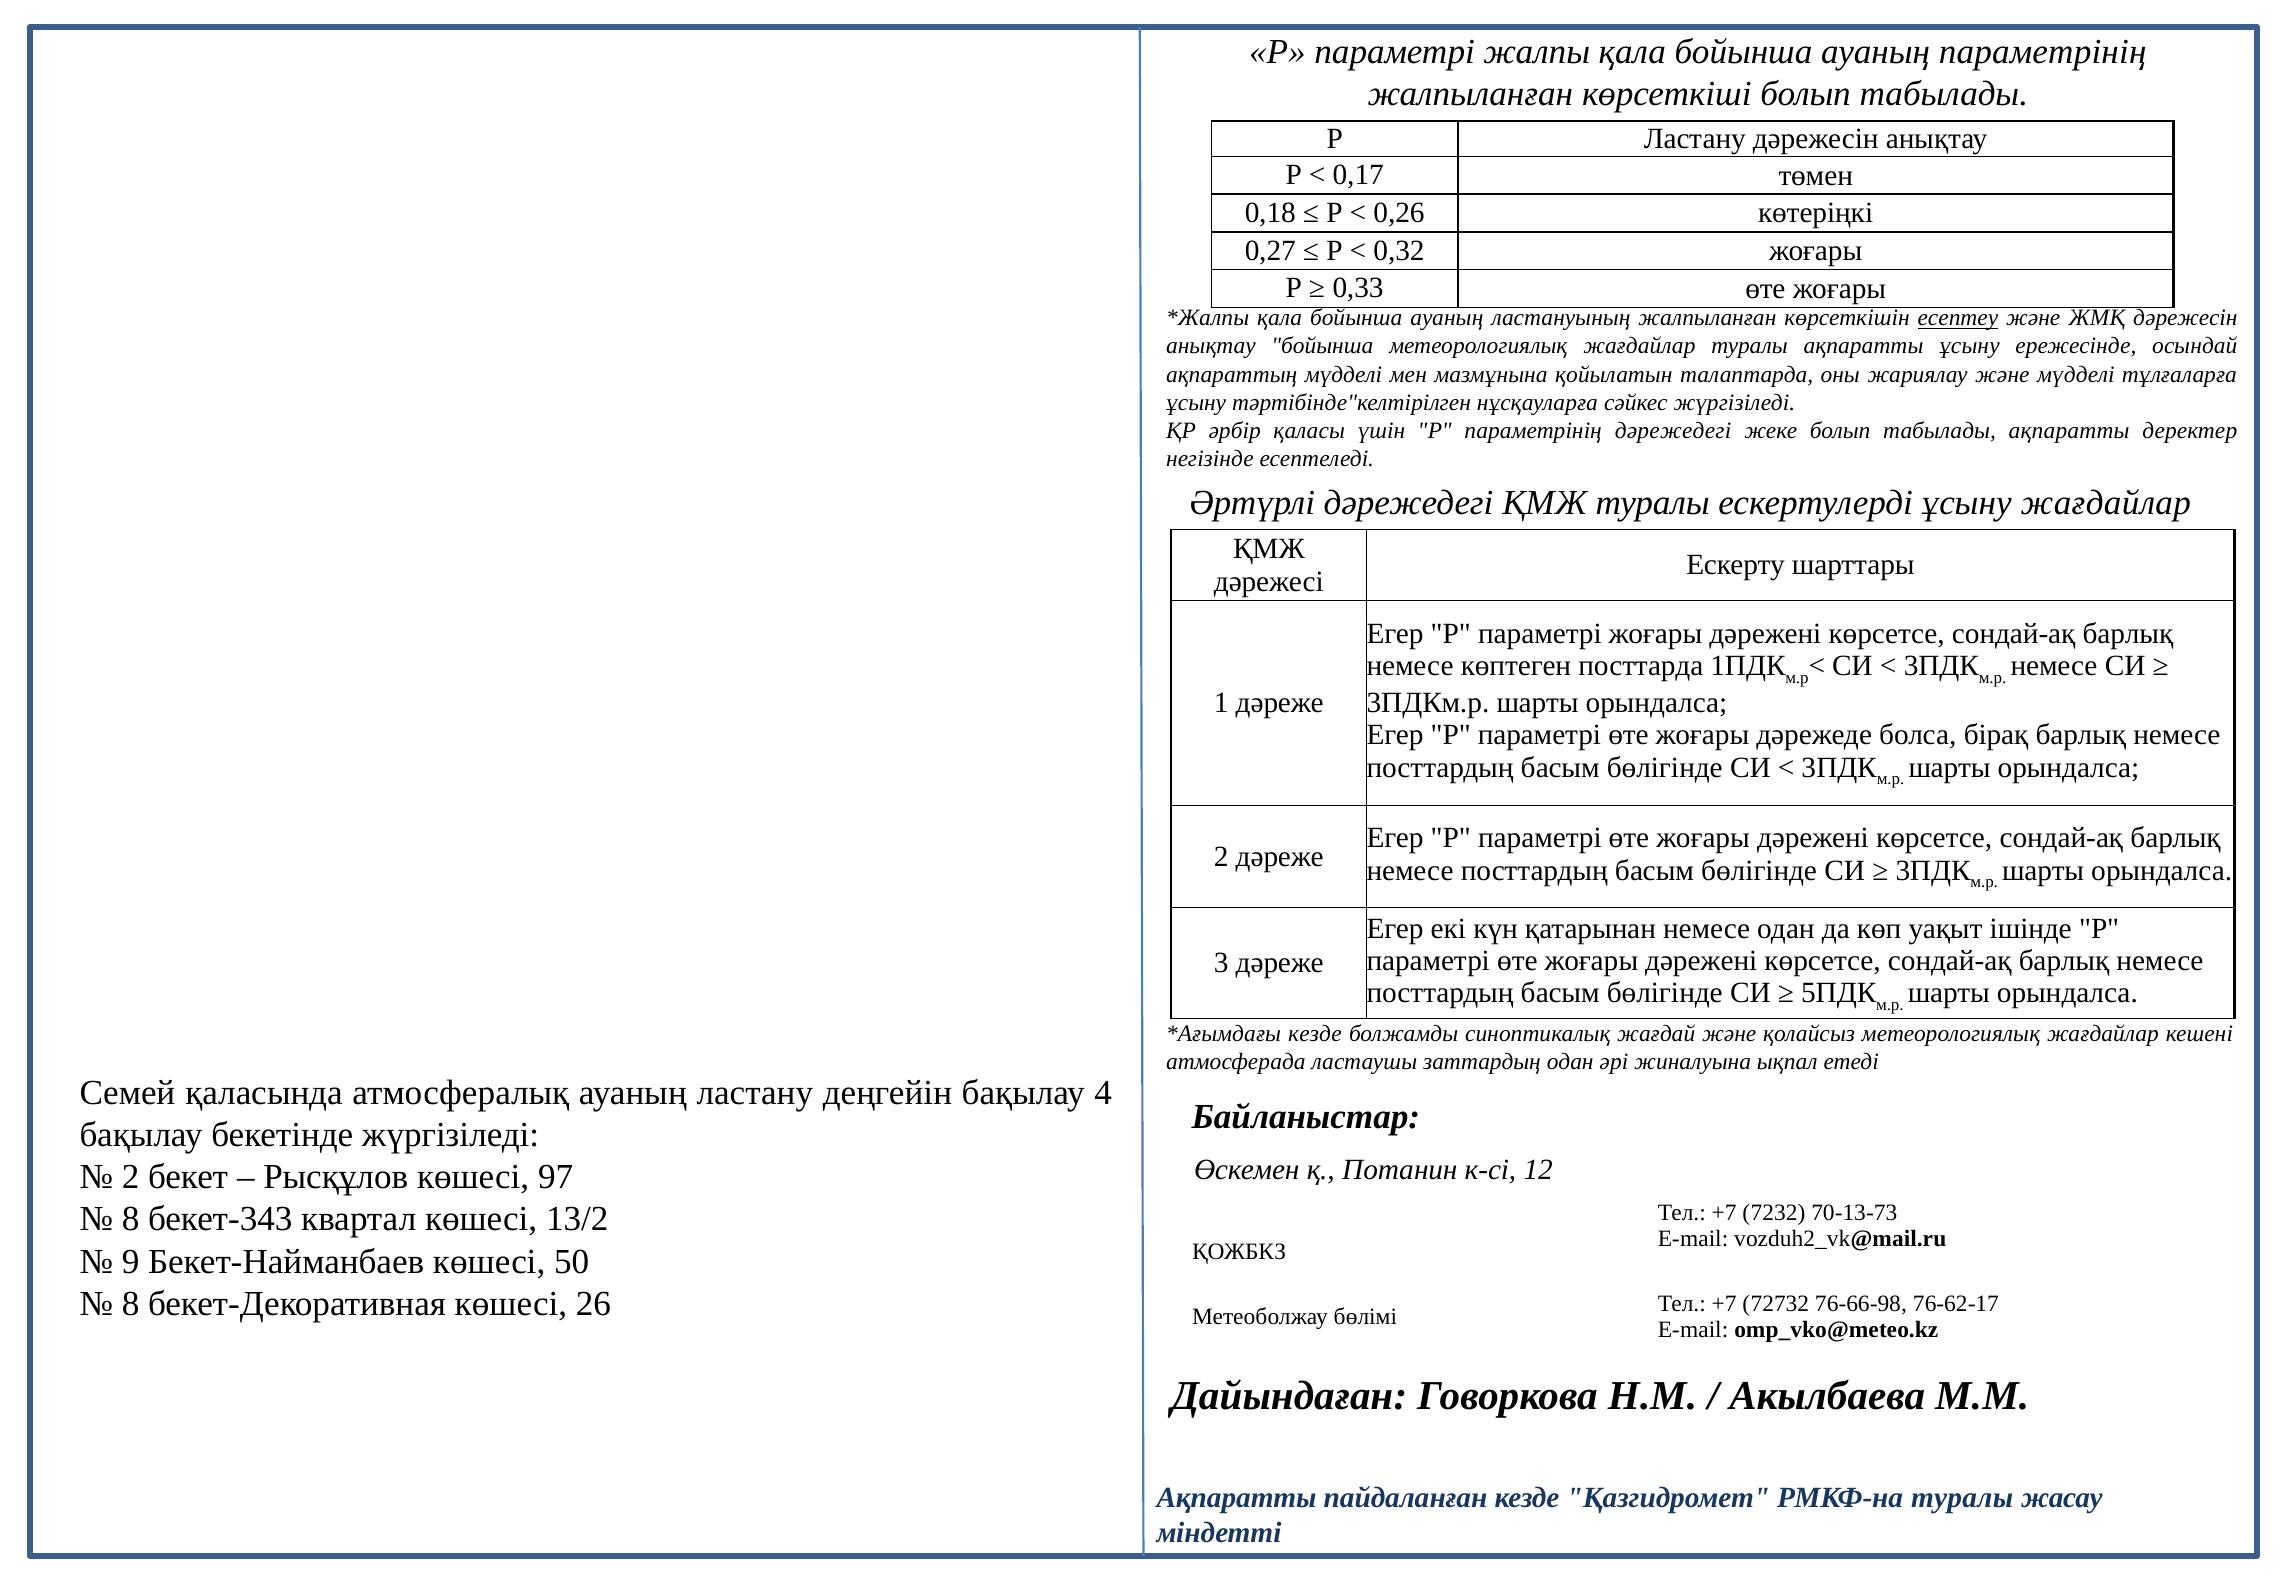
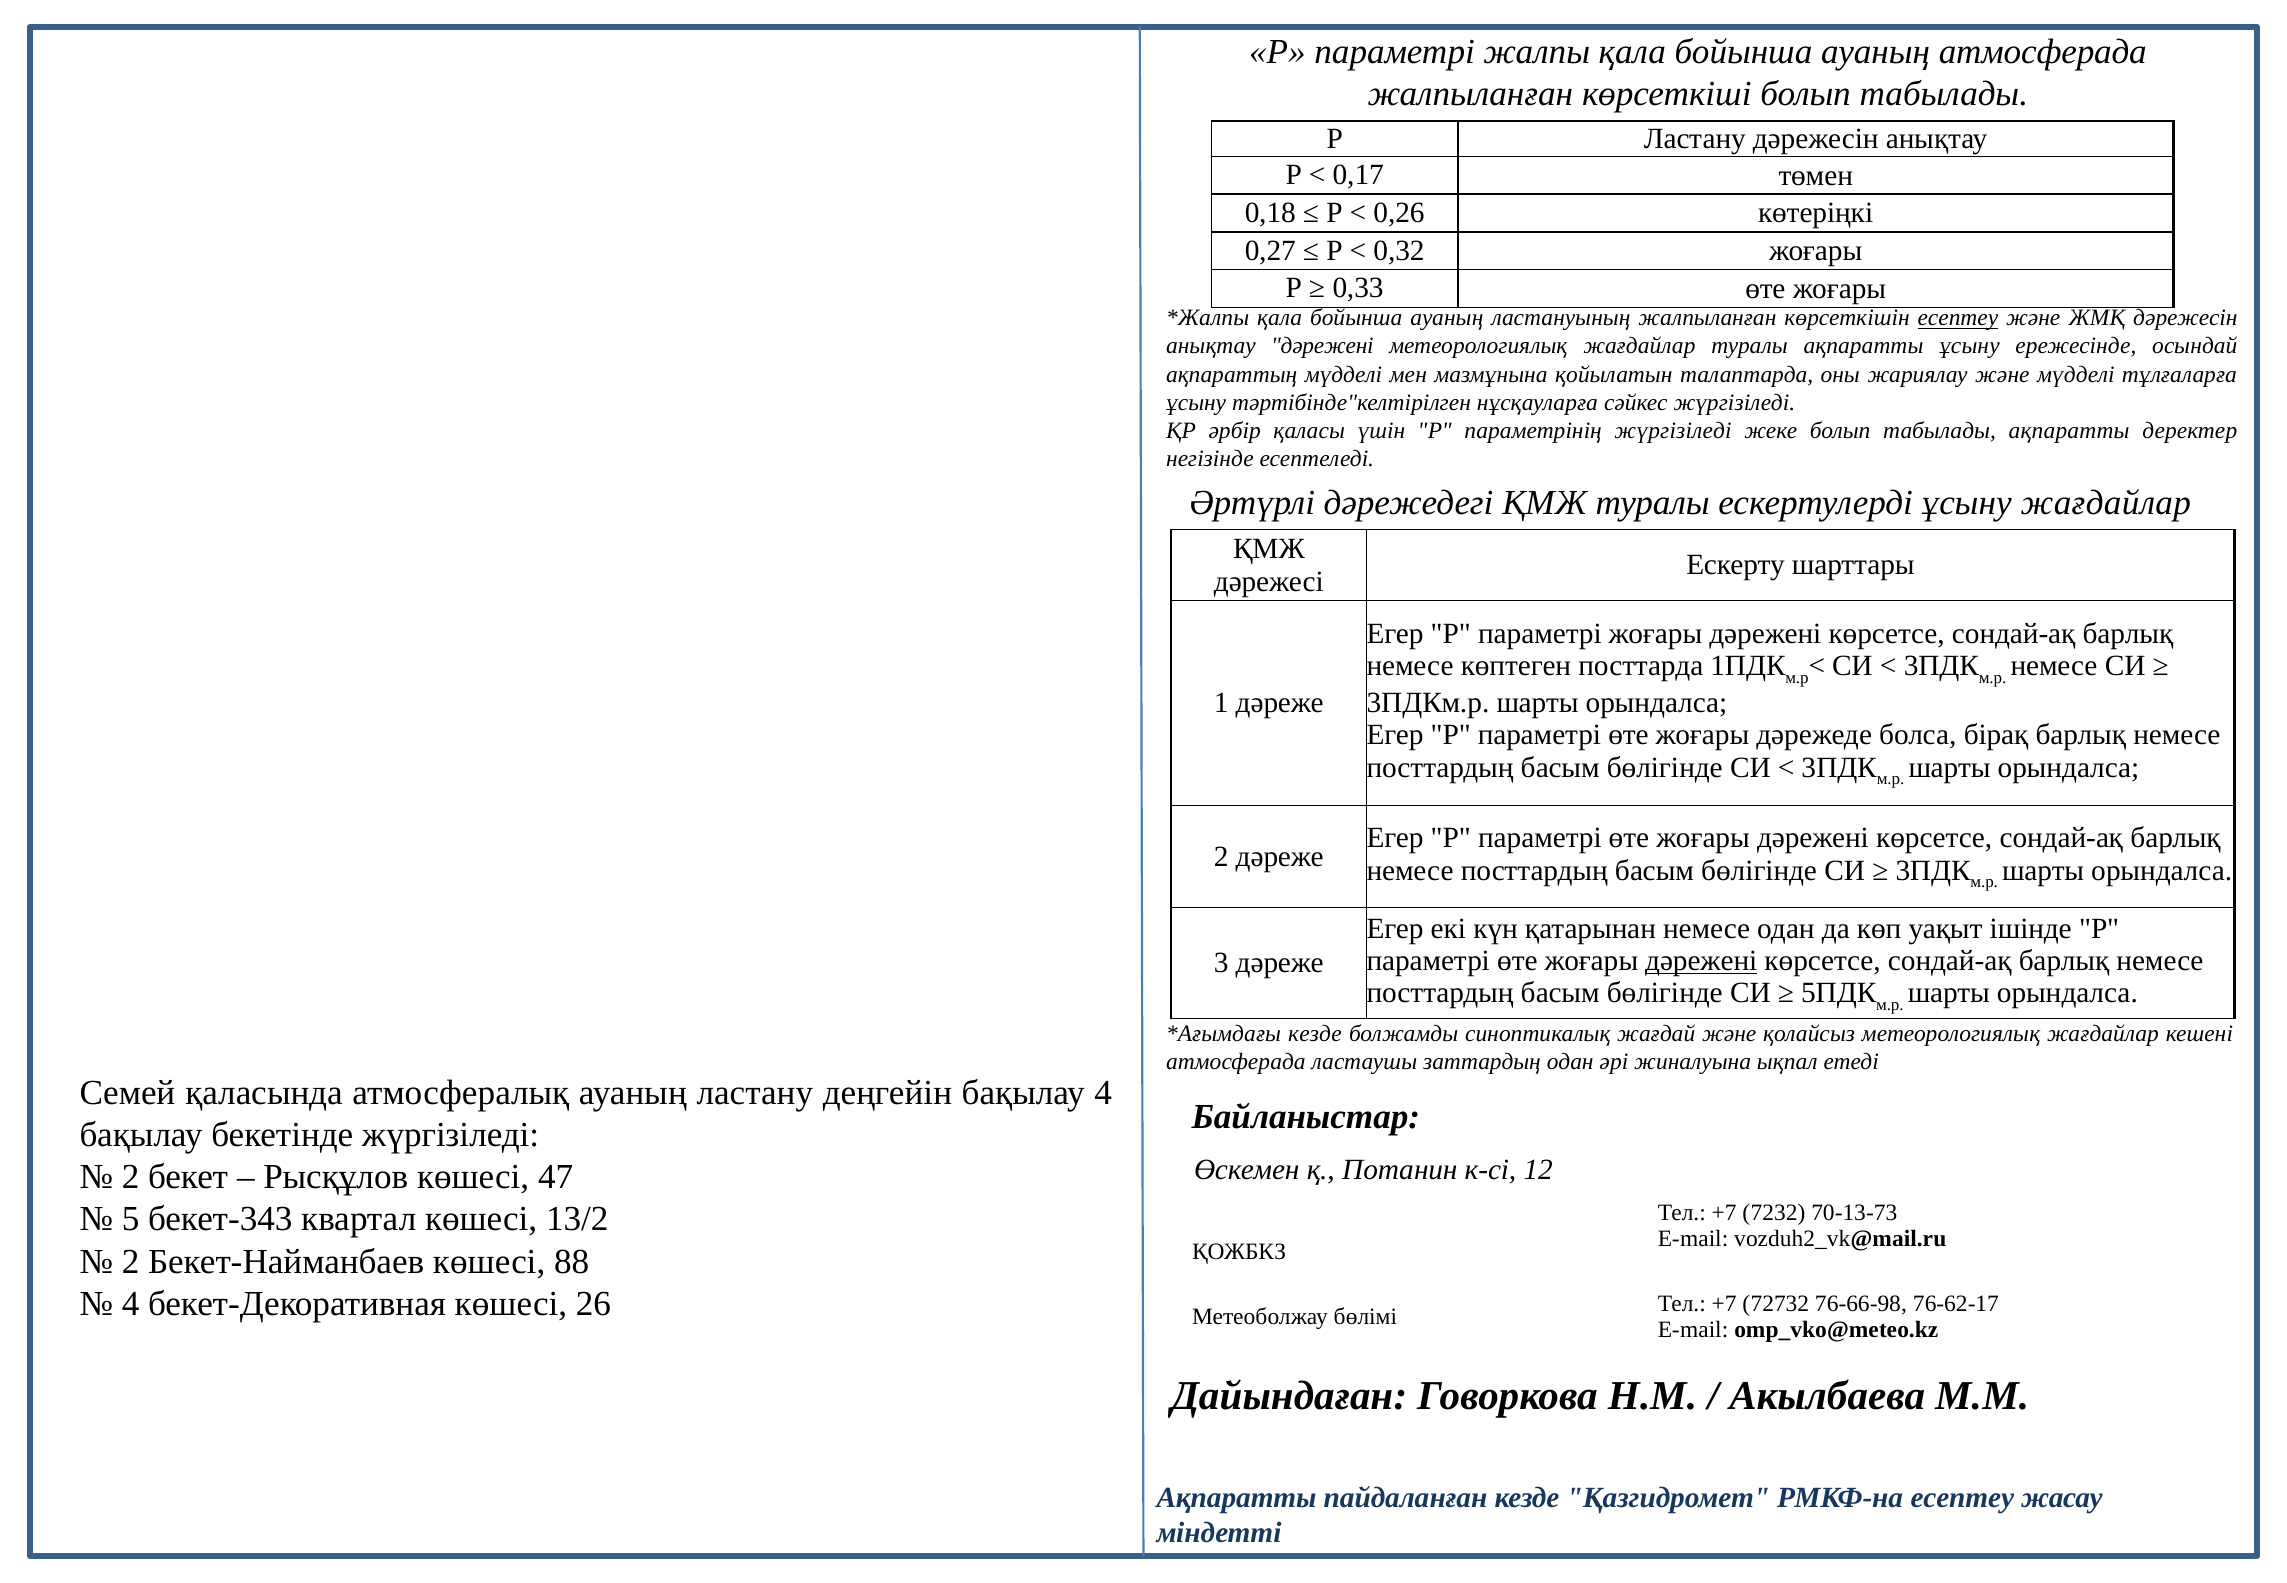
ауаның параметрінің: параметрінің -> атмосферада
анықтау бойынша: бойынша -> дәрежені
параметрінің дәрежедегі: дәрежедегі -> жүргізіледі
дәрежені at (1701, 961) underline: none -> present
97: 97 -> 47
8 at (131, 1220): 8 -> 5
9 at (131, 1262): 9 -> 2
50: 50 -> 88
8 at (131, 1304): 8 -> 4
РМКФ-на туралы: туралы -> есептеу
